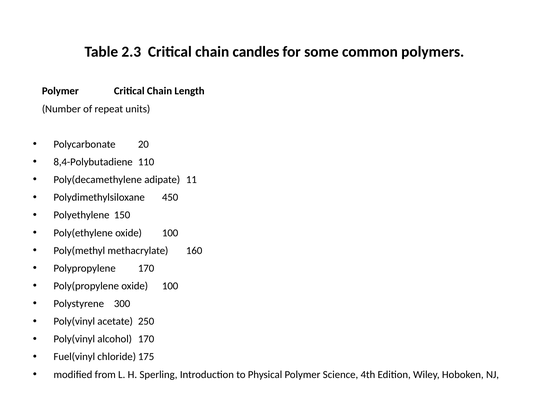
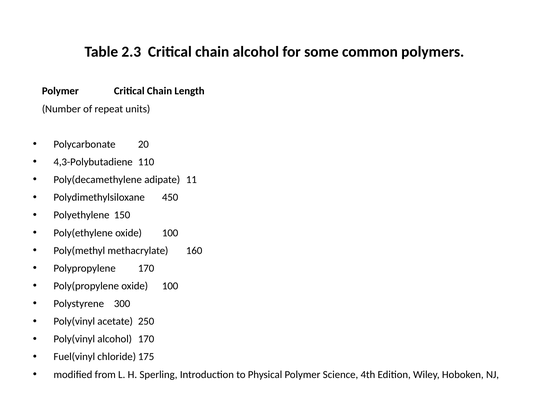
chain candles: candles -> alcohol
8,4-Polybutadiene: 8,4-Polybutadiene -> 4,3-Polybutadiene
